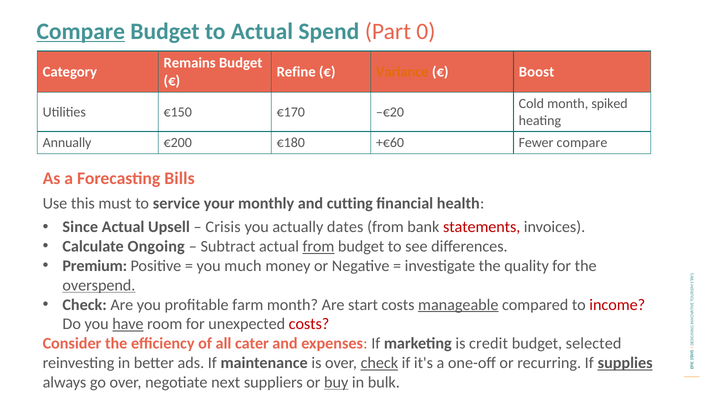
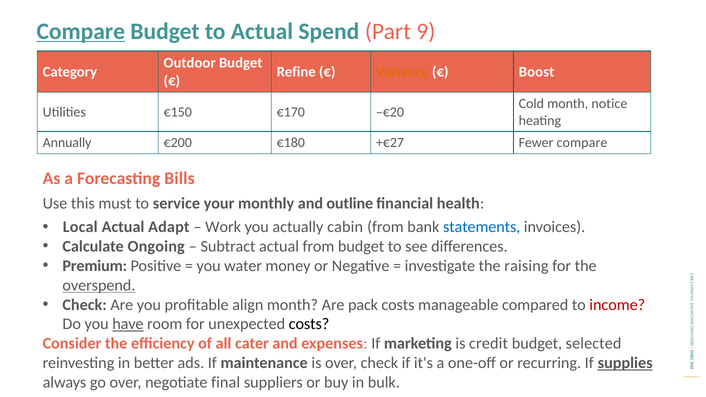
0: 0 -> 9
Remains: Remains -> Outdoor
spiked: spiked -> notice
+€60: +€60 -> +€27
cutting: cutting -> outline
Since: Since -> Local
Upsell: Upsell -> Adapt
Crisis: Crisis -> Work
dates: dates -> cabin
statements colour: red -> blue
from at (318, 247) underline: present -> none
much: much -> water
quality: quality -> raising
farm: farm -> align
start: start -> pack
manageable underline: present -> none
costs at (309, 324) colour: red -> black
check at (379, 363) underline: present -> none
next: next -> final
buy underline: present -> none
